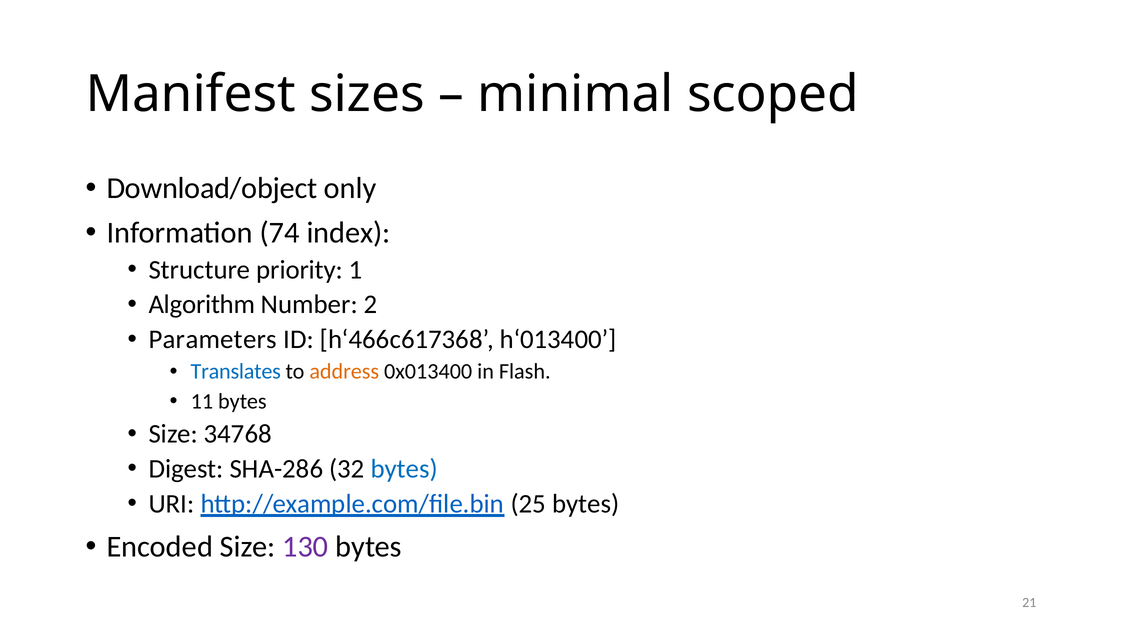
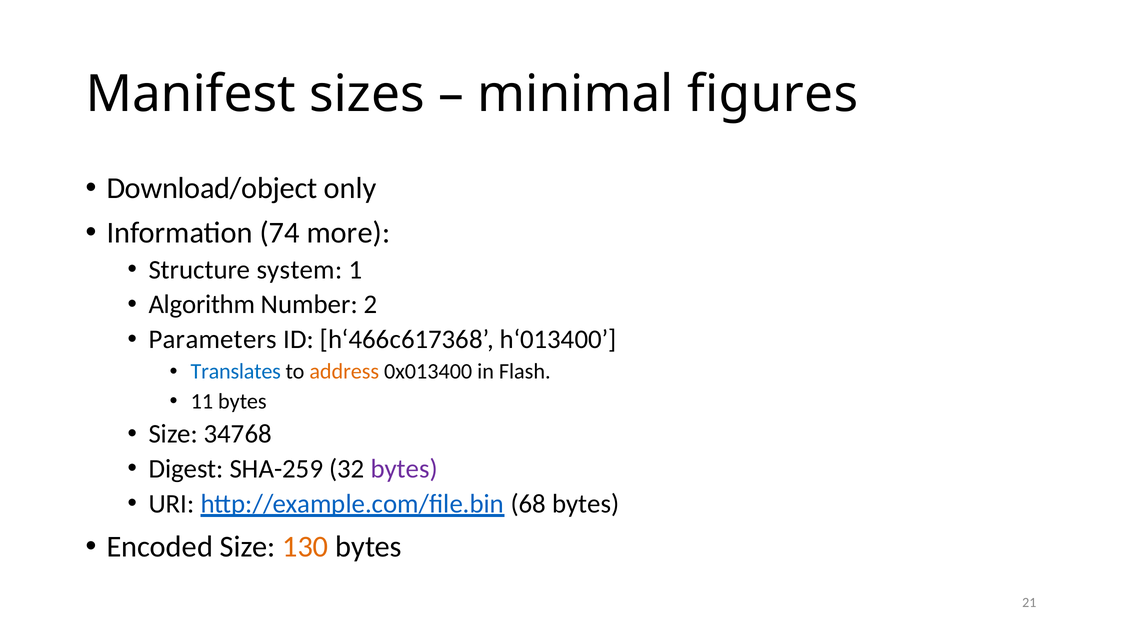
scoped: scoped -> figures
index: index -> more
priority: priority -> system
SHA-286: SHA-286 -> SHA-259
bytes at (404, 469) colour: blue -> purple
25: 25 -> 68
130 colour: purple -> orange
